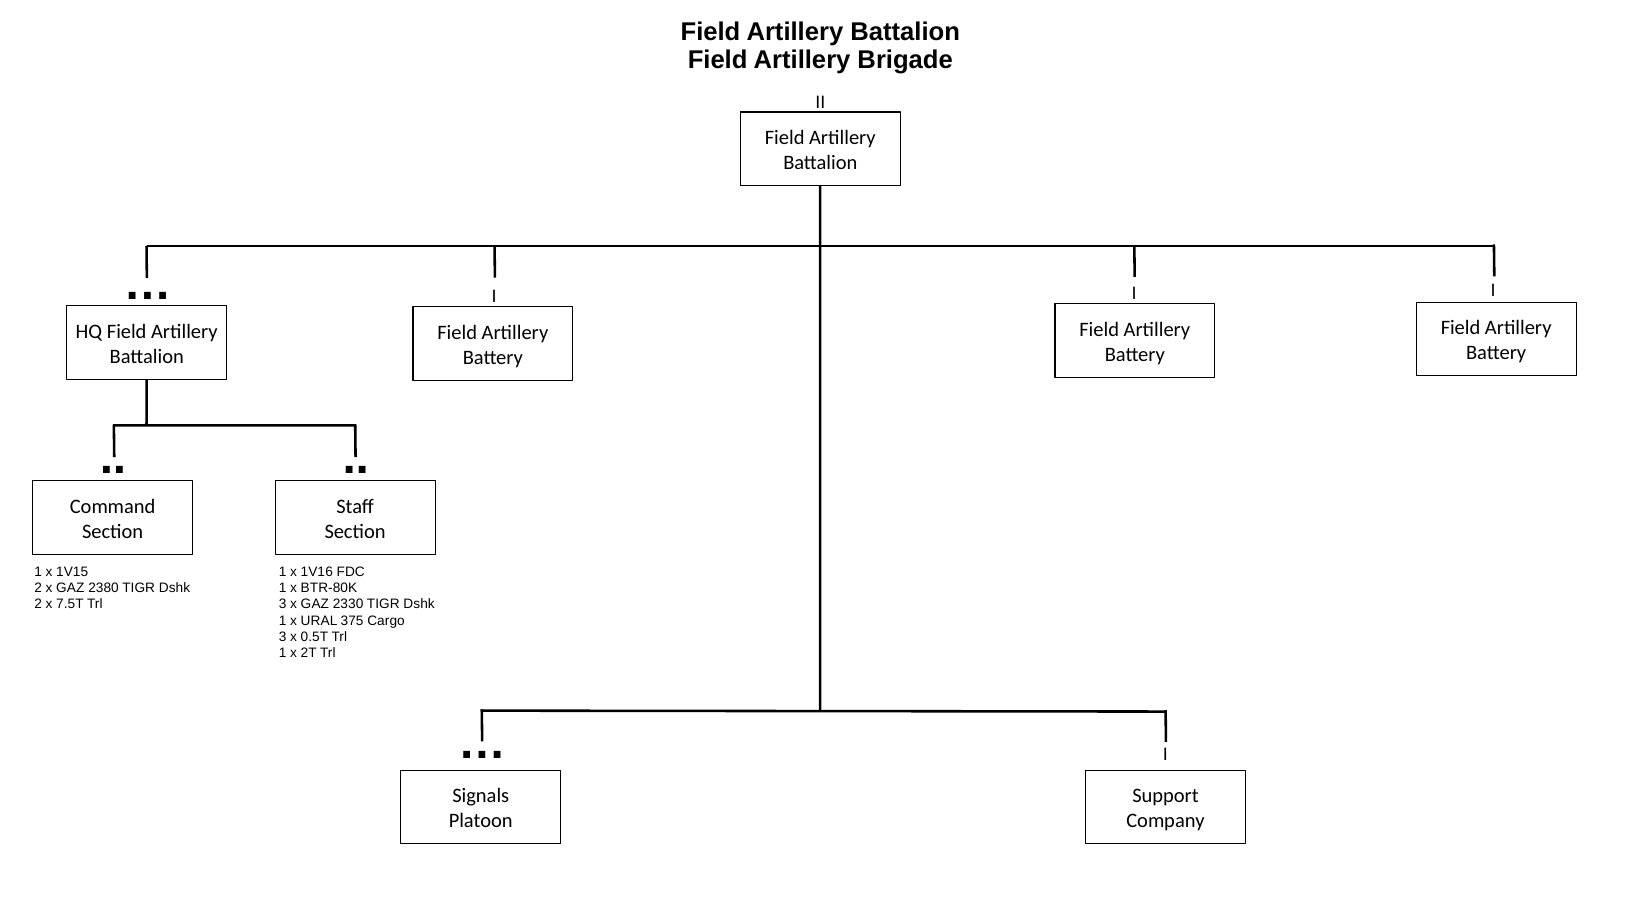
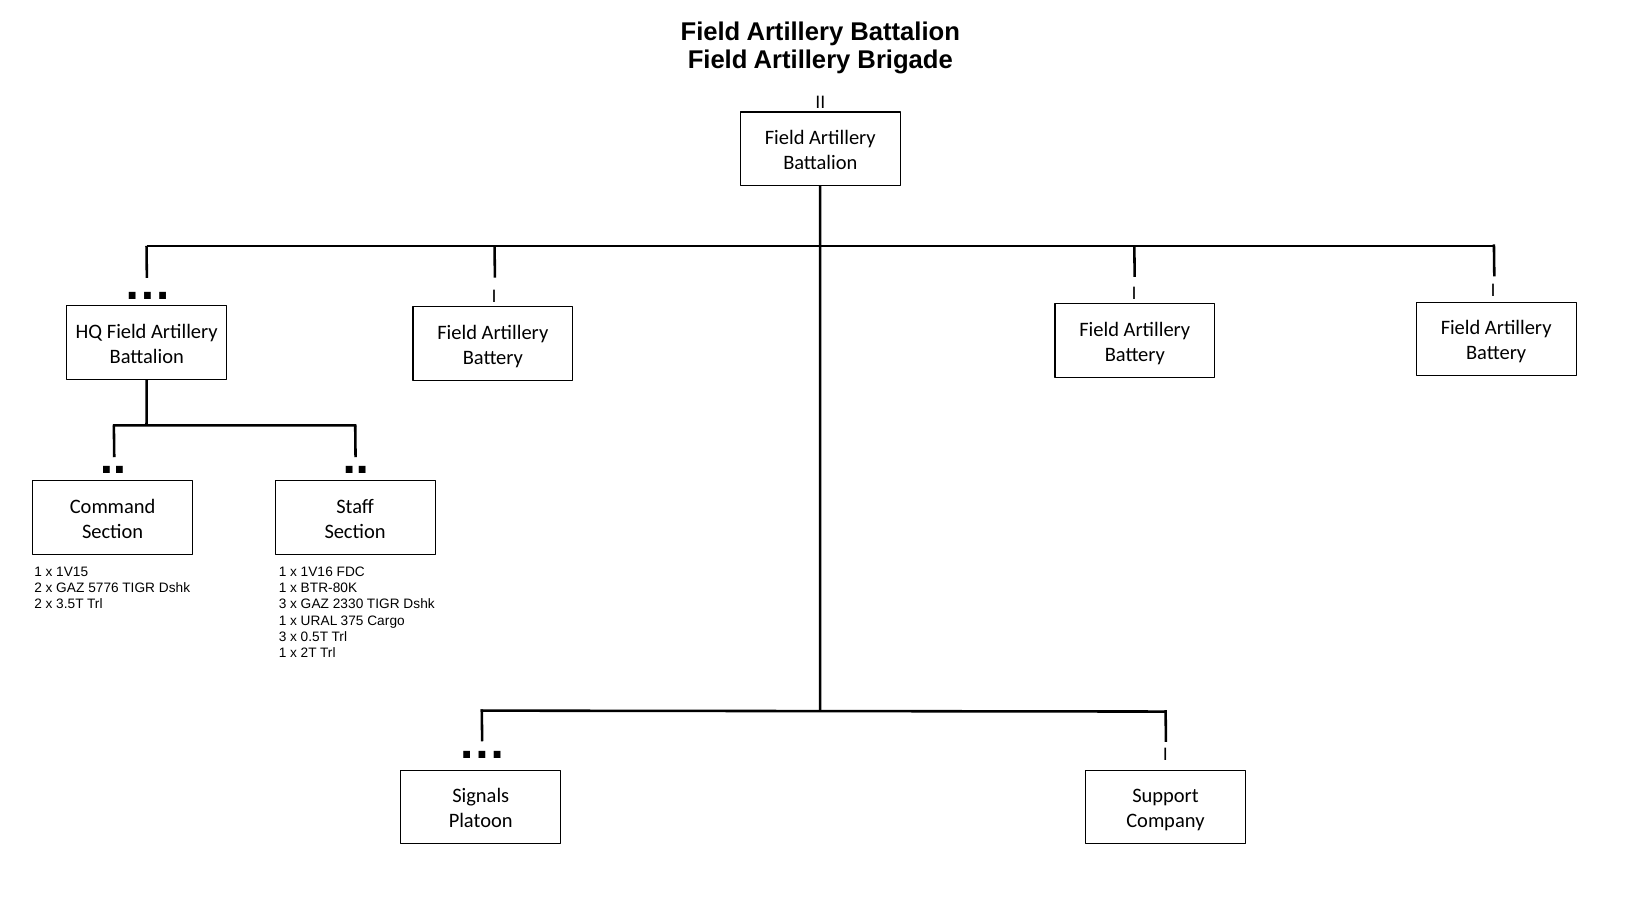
2380: 2380 -> 5776
7.5T: 7.5T -> 3.5T
